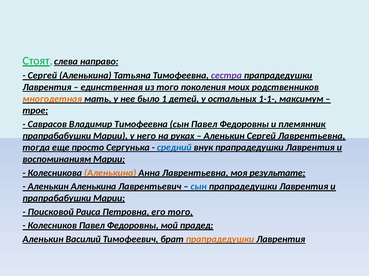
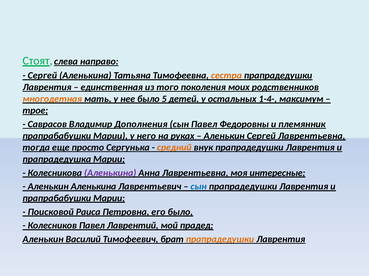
сестра colour: purple -> orange
1: 1 -> 5
1-1-: 1-1- -> 1-4-
Владимир Тимофеевна: Тимофеевна -> Дополнения
средний colour: blue -> orange
воспоминаниям: воспоминаниям -> прапрадедушка
Аленькина at (110, 173) colour: orange -> purple
результате: результате -> интересные
его того: того -> было
Колесников Павел Федоровны: Федоровны -> Лаврентий
